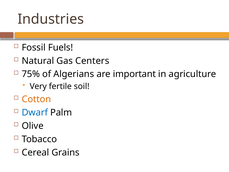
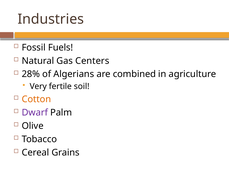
75%: 75% -> 28%
important: important -> combined
Dwarf colour: blue -> purple
